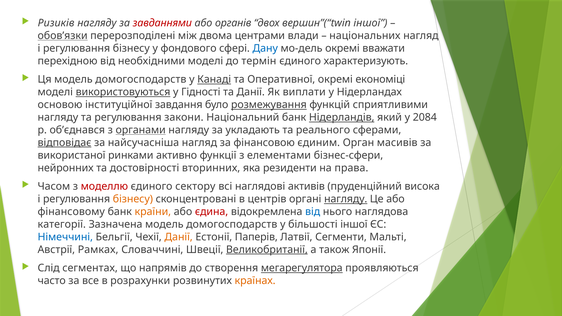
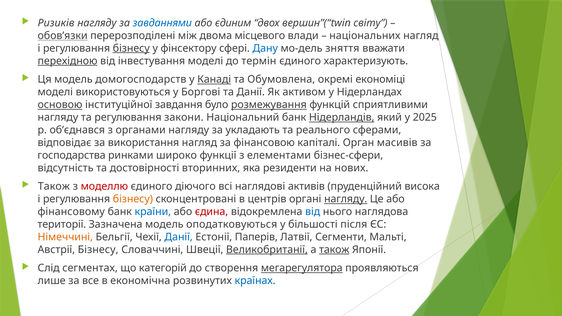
завданнями colour: red -> blue
органів: органів -> єдиним
вершин”(“twin іншої: іншої -> світу
центрами: центрами -> місцевого
бізнесу at (131, 48) underline: none -> present
фондового: фондового -> фінсектору
мо-дель окремі: окремі -> зняття
перехідною underline: none -> present
необхідними: необхідними -> інвестування
Оперативної: Оперативної -> Обумовлена
використовуються underline: present -> none
Гідності: Гідності -> Боргові
виплати: виплати -> активом
основою underline: none -> present
2084: 2084 -> 2025
органами underline: present -> none
відповідає underline: present -> none
найсучасніша: найсучасніша -> використання
єдиним: єдиним -> капіталі
використаної: використаної -> господарства
активно: активно -> широко
нейронних: нейронних -> відсутність
права: права -> нових
Часом at (54, 186): Часом -> Також
сектору: сектору -> діючого
країни colour: orange -> blue
категорії: категорії -> території
Зазначена модель домогосподарств: домогосподарств -> оподатковуються
більшості іншої: іншої -> після
Німеччині colour: blue -> orange
Данії at (179, 237) colour: orange -> blue
Австрії Рамках: Рамках -> Бізнесу
також at (334, 250) underline: none -> present
напрямів: напрямів -> категорій
часто: часто -> лише
розрахунки: розрахунки -> економічна
країнах colour: orange -> blue
